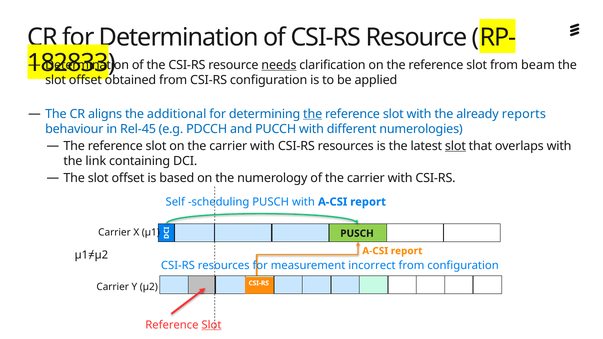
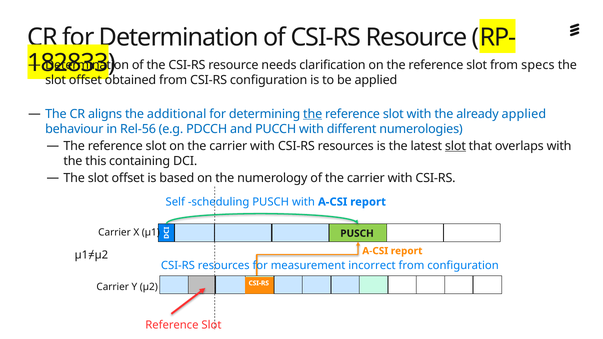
needs underline: present -> none
beam: beam -> specs
already reports: reports -> applied
Rel-45: Rel-45 -> Rel-56
link: link -> this
Slot at (211, 325) underline: present -> none
